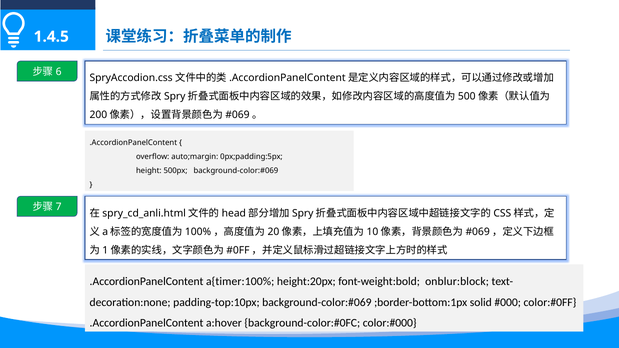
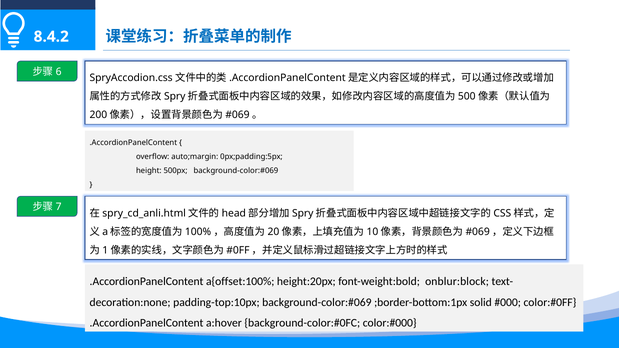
1.4.5: 1.4.5 -> 8.4.2
a{timer:100%: a{timer:100% -> a{offset:100%
